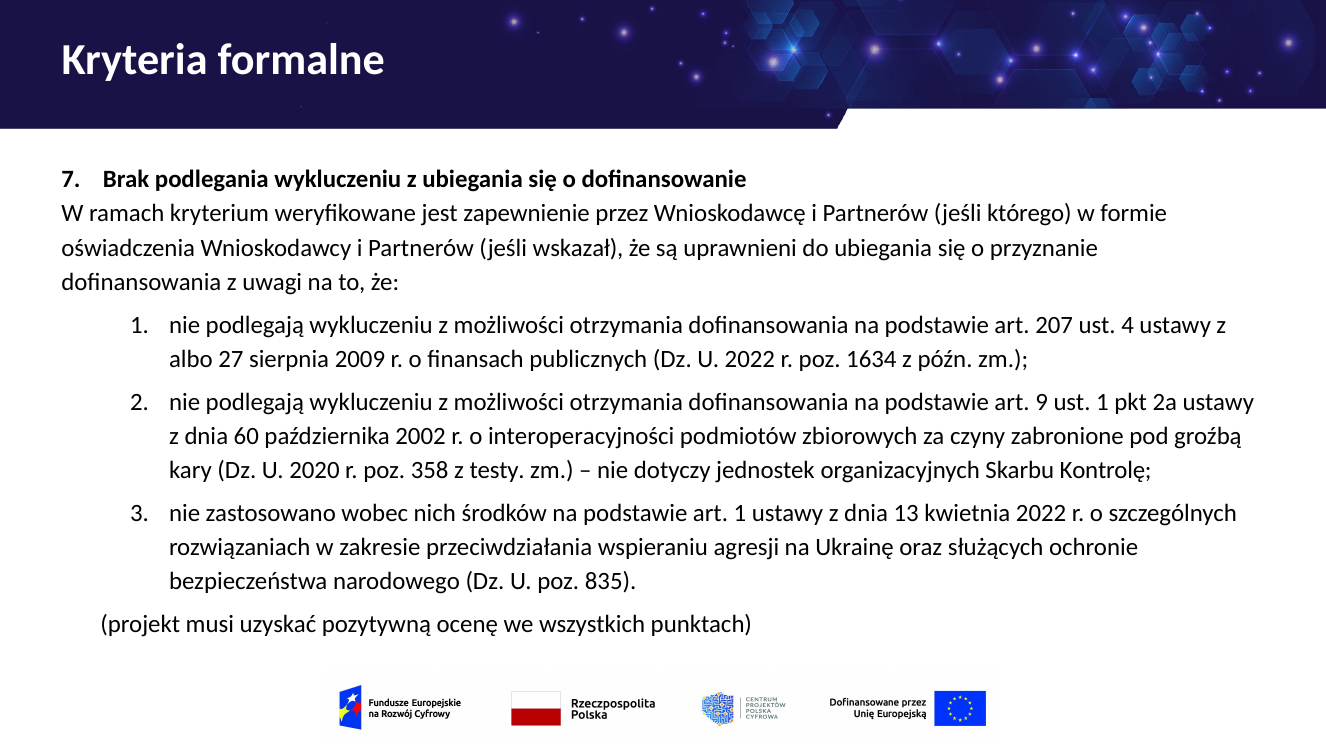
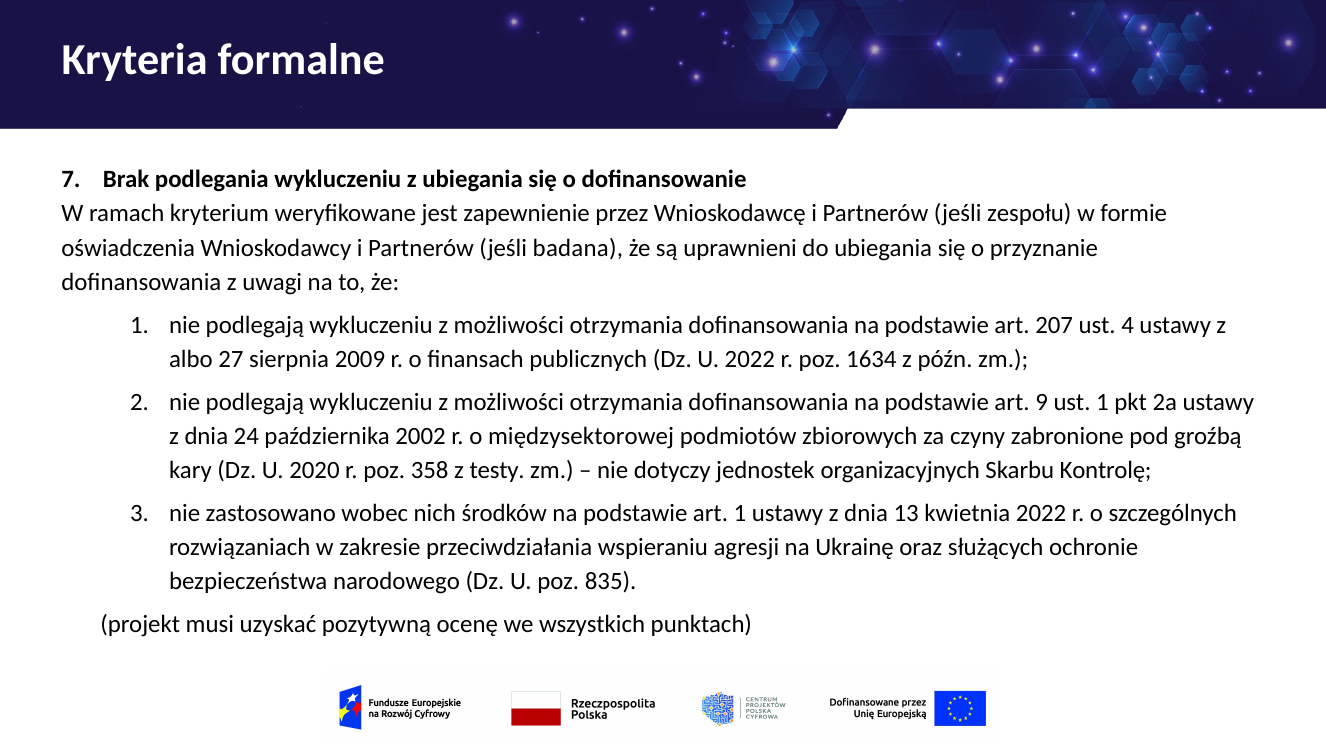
którego: którego -> zespołu
wskazał: wskazał -> badana
60: 60 -> 24
interoperacyjności: interoperacyjności -> międzysektorowej
